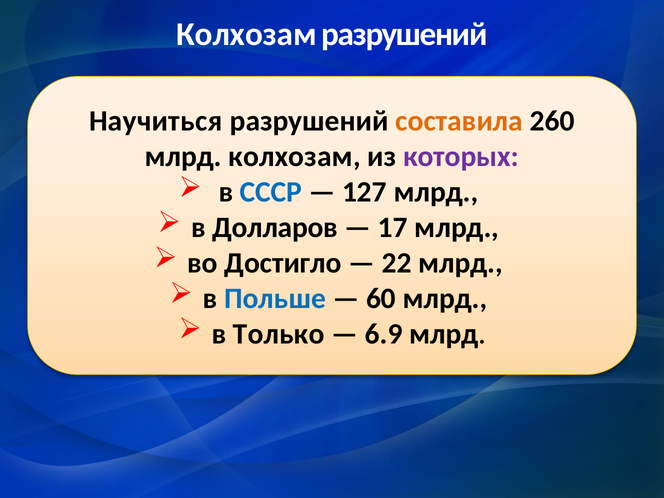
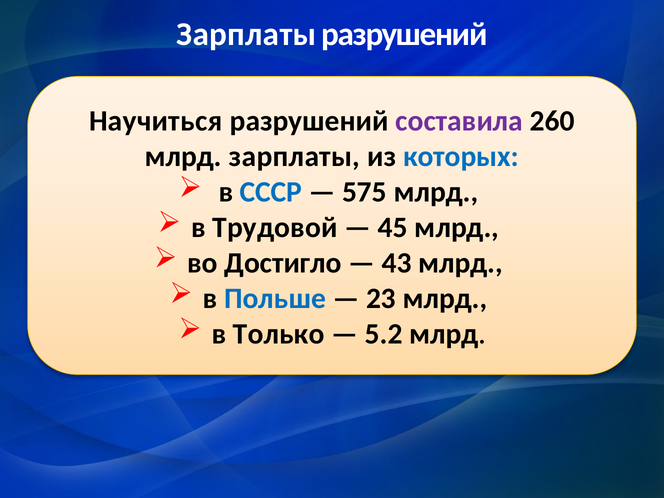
Колхозам at (247, 34): Колхозам -> Зарплаты
составила colour: orange -> purple
млрд колхозам: колхозам -> зарплаты
которых colour: purple -> blue
127: 127 -> 575
Долларов: Долларов -> Трудовой
17: 17 -> 45
22: 22 -> 43
60: 60 -> 23
6.9: 6.9 -> 5.2
